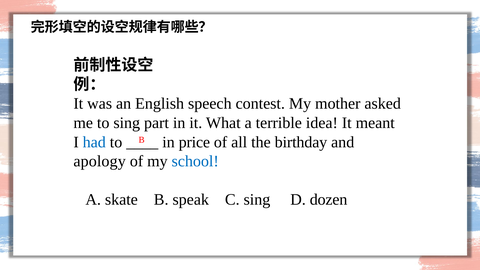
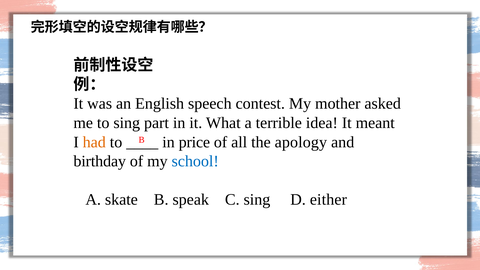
had colour: blue -> orange
birthday: birthday -> apology
apology: apology -> birthday
dozen: dozen -> either
